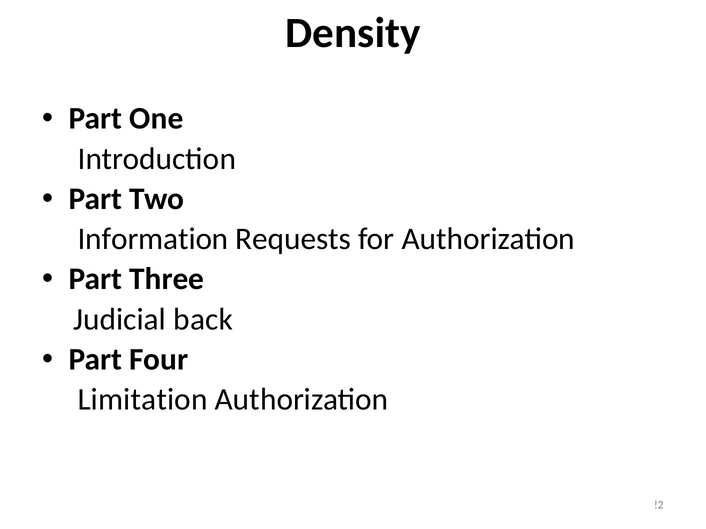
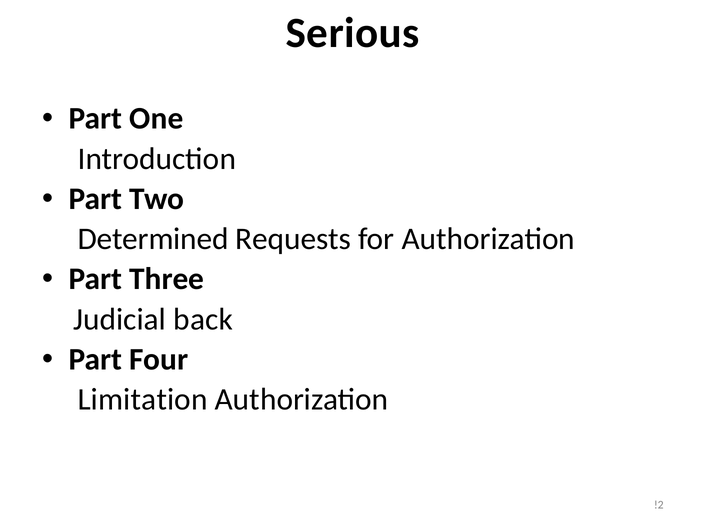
Density: Density -> Serious
Information: Information -> Determined
